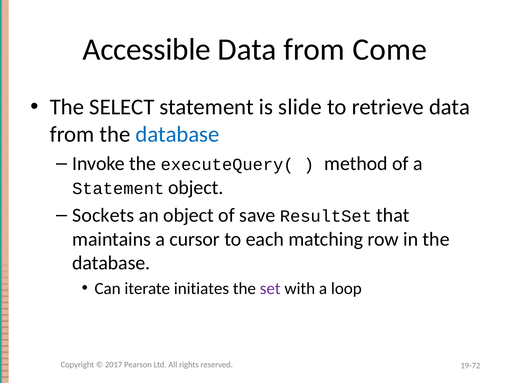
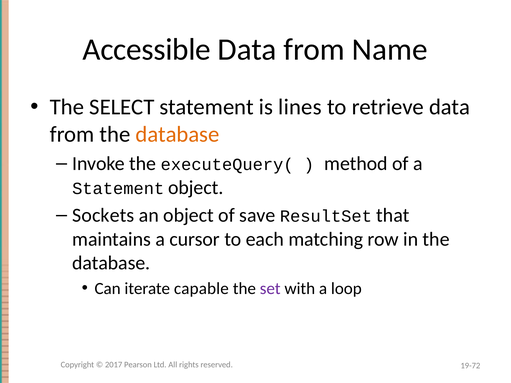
Come: Come -> Name
slide: slide -> lines
database at (177, 134) colour: blue -> orange
initiates: initiates -> capable
